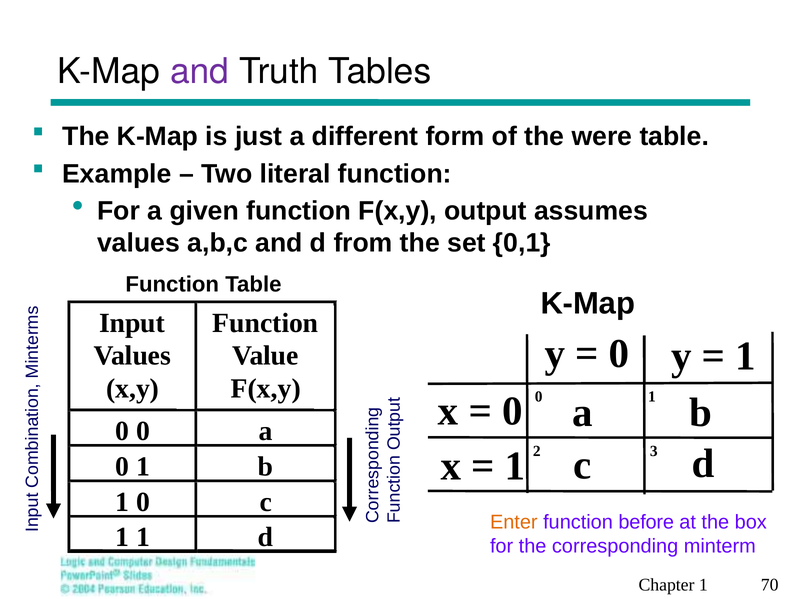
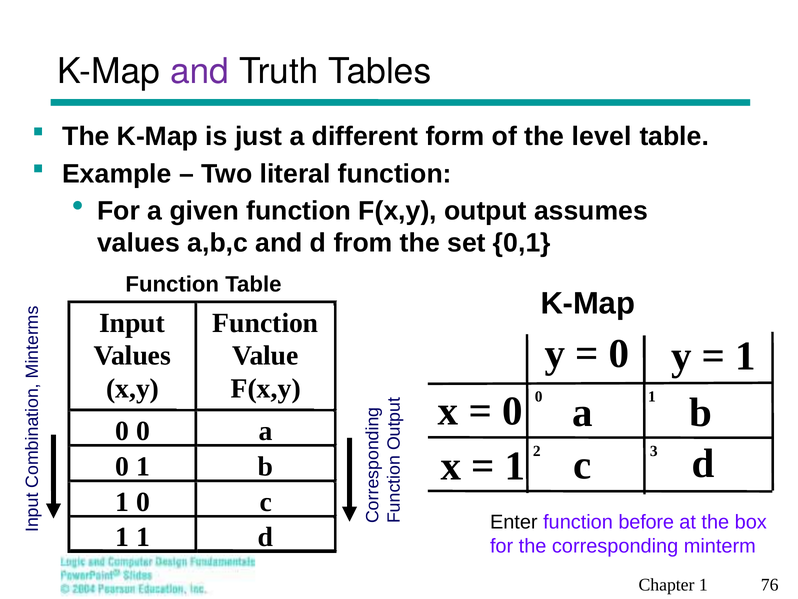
were: were -> level
Enter colour: orange -> black
70: 70 -> 76
